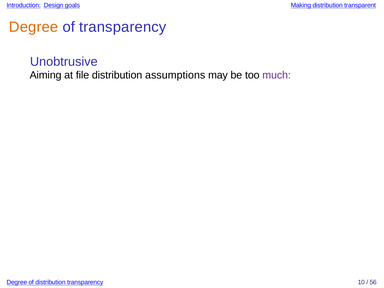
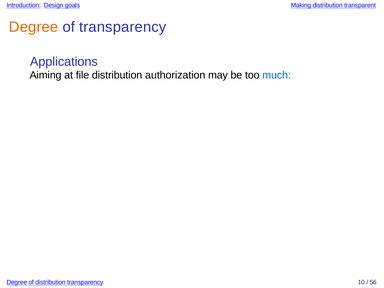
Unobtrusive: Unobtrusive -> Applications
assumptions: assumptions -> authorization
much colour: purple -> blue
